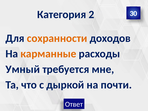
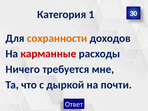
2: 2 -> 1
карманные colour: orange -> red
Умный: Умный -> Ничего
